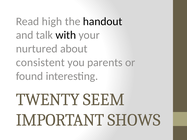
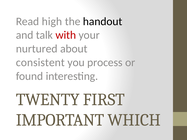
with colour: black -> red
parents: parents -> process
SEEM: SEEM -> FIRST
SHOWS: SHOWS -> WHICH
